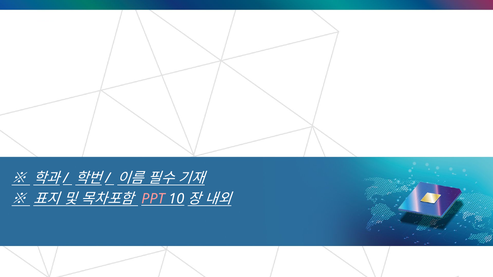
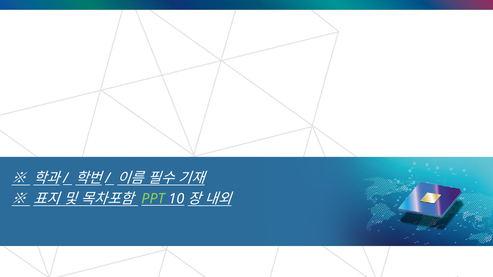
PPT colour: pink -> light green
